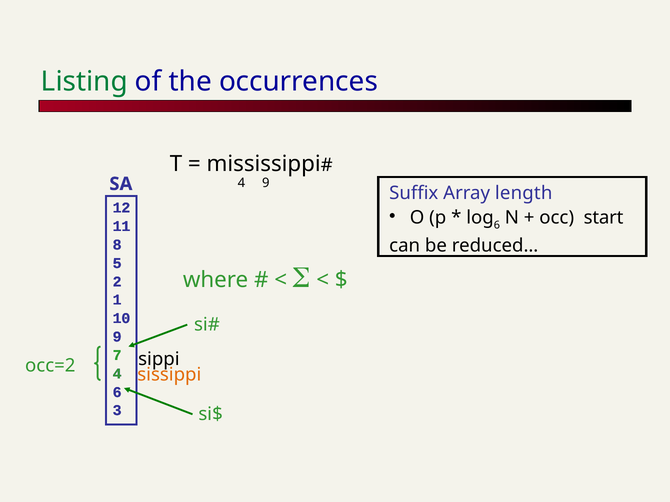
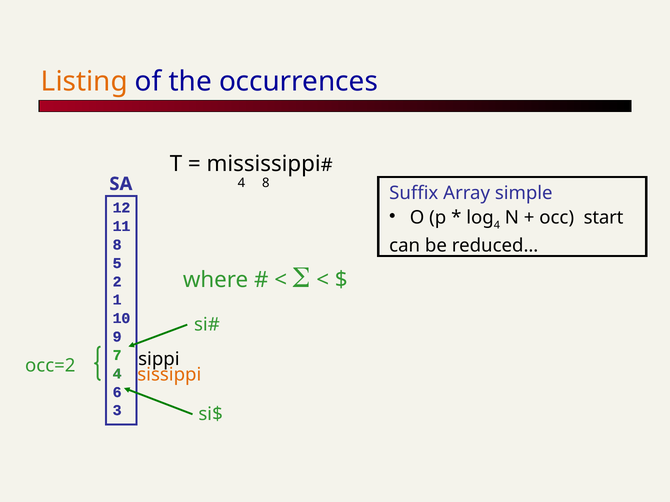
Listing colour: green -> orange
4 9: 9 -> 8
length: length -> simple
6 at (497, 225): 6 -> 4
